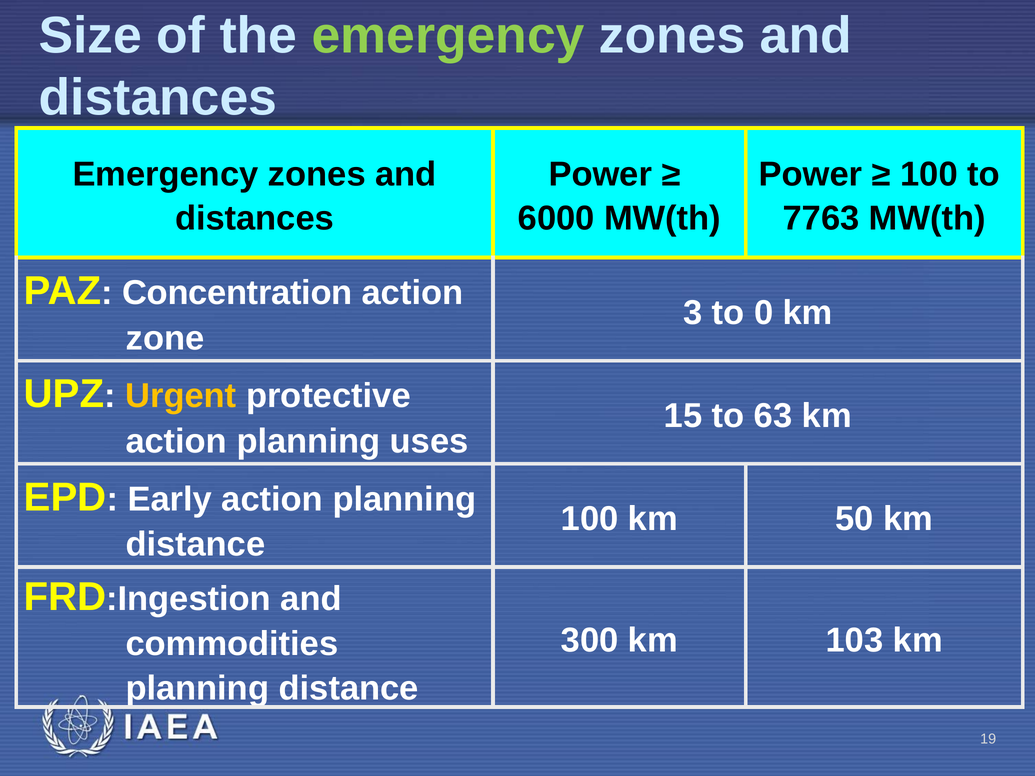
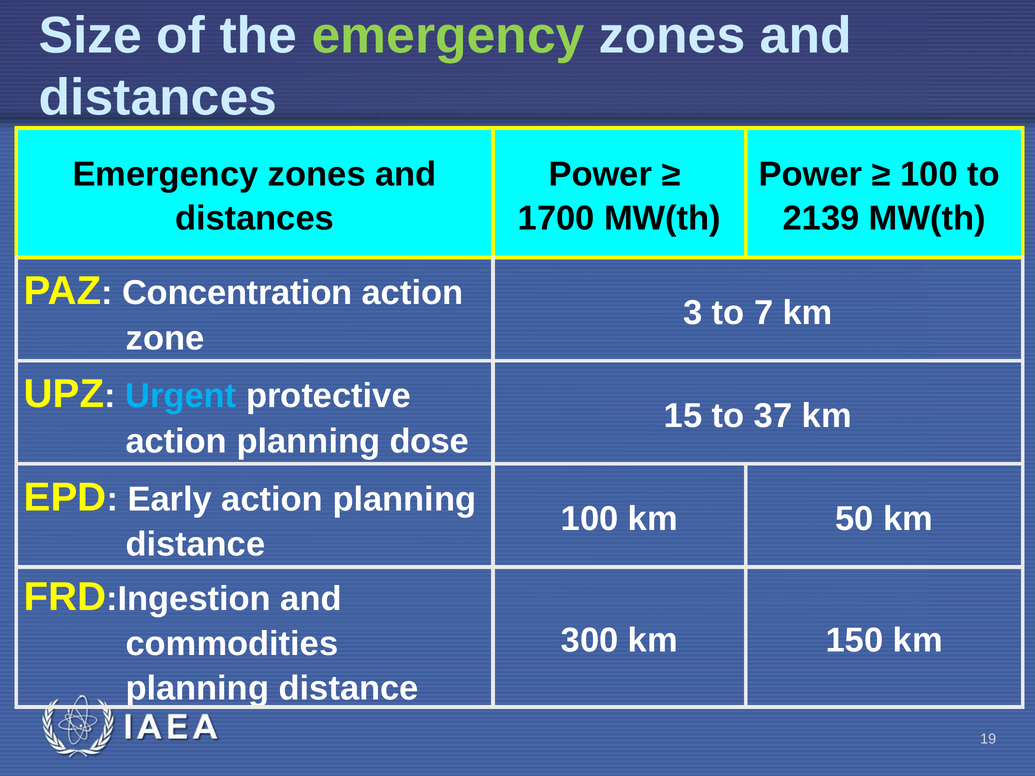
6000: 6000 -> 1700
7763: 7763 -> 2139
0: 0 -> 7
Urgent colour: yellow -> light blue
63: 63 -> 37
uses: uses -> dose
103: 103 -> 150
